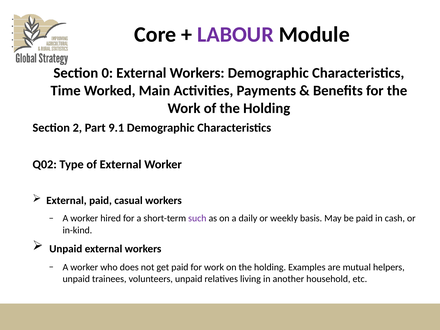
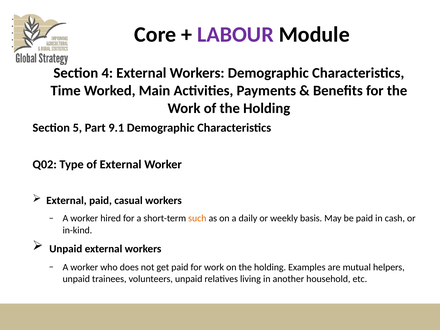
0: 0 -> 4
2: 2 -> 5
such colour: purple -> orange
